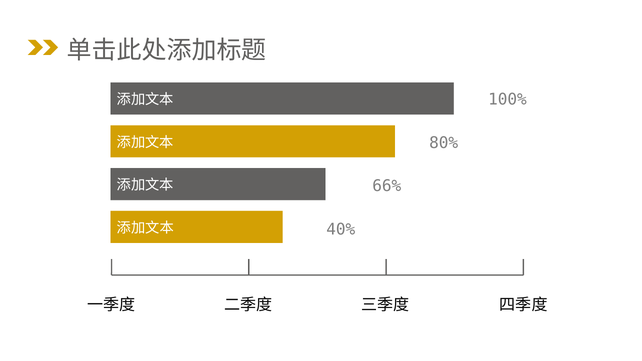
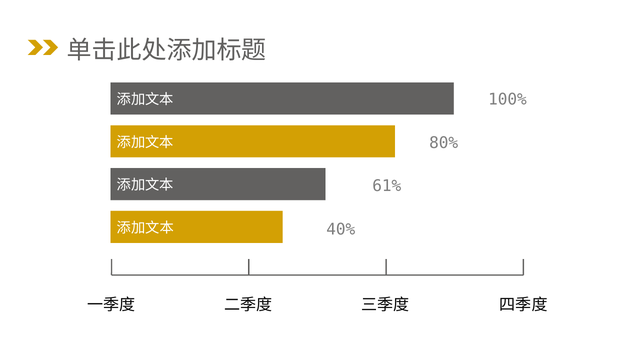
66%: 66% -> 61%
